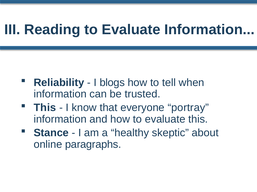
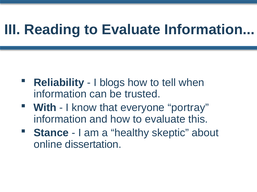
This at (45, 108): This -> With
paragraphs: paragraphs -> dissertation
